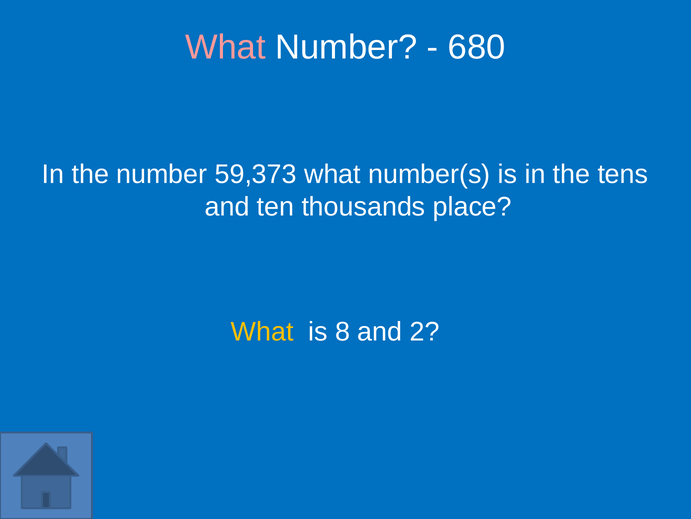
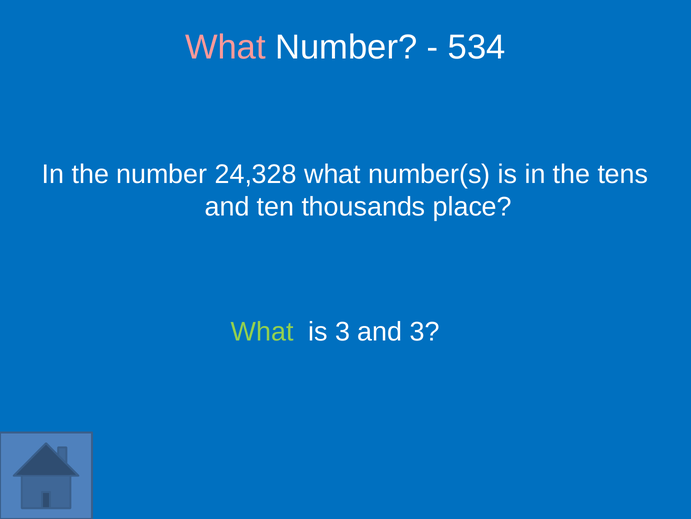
680: 680 -> 534
59,373: 59,373 -> 24,328
What at (262, 332) colour: yellow -> light green
is 8: 8 -> 3
and 2: 2 -> 3
